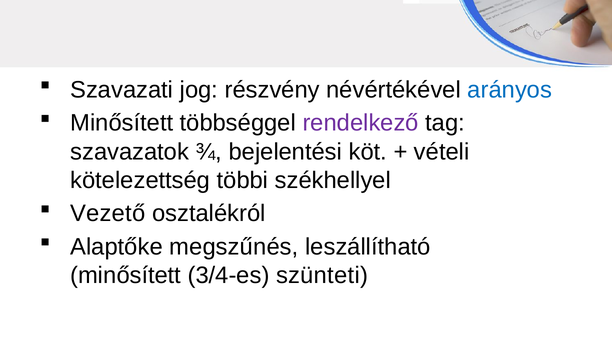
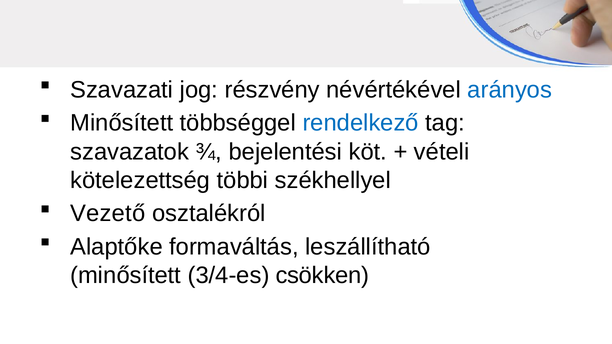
rendelkező colour: purple -> blue
megszűnés: megszűnés -> formaváltás
szünteti: szünteti -> csökken
